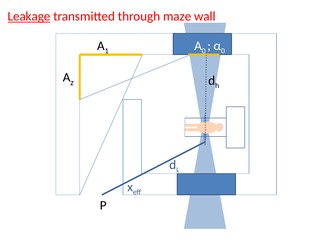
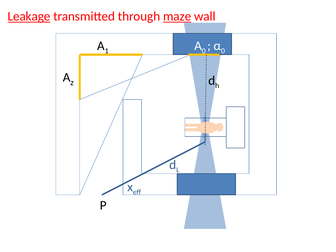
maze underline: none -> present
